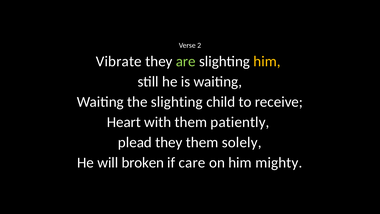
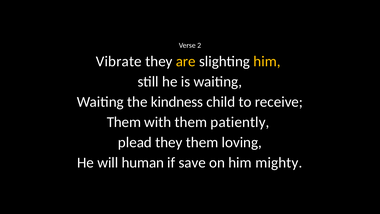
are colour: light green -> yellow
the slighting: slighting -> kindness
Heart at (124, 122): Heart -> Them
solely: solely -> loving
broken: broken -> human
care: care -> save
